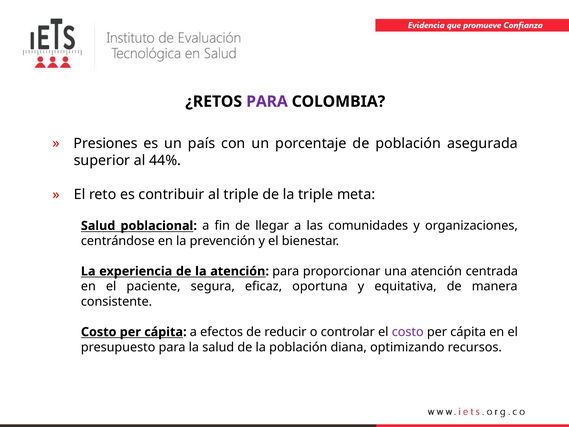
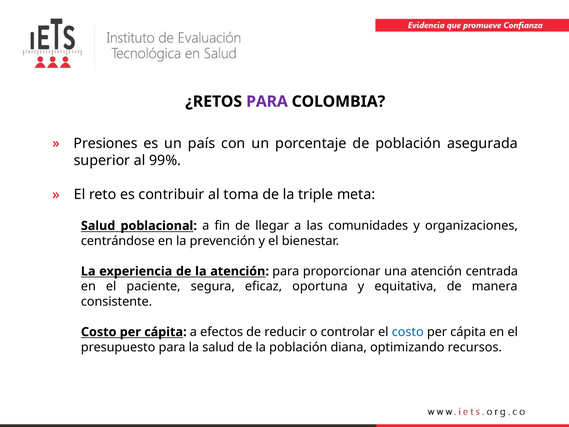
44%: 44% -> 99%
al triple: triple -> toma
costo at (408, 332) colour: purple -> blue
